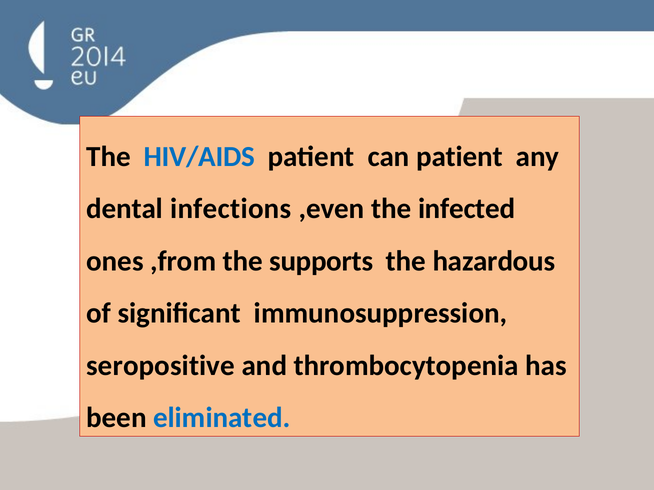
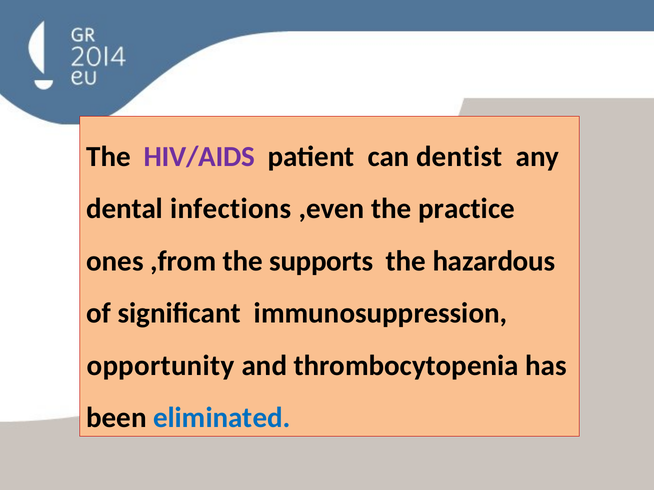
HIV/AIDS colour: blue -> purple
can patient: patient -> dentist
infected: infected -> practice
seropositive: seropositive -> opportunity
